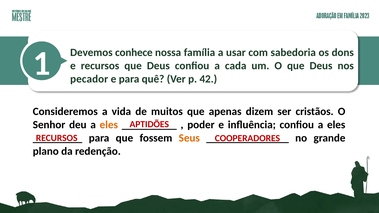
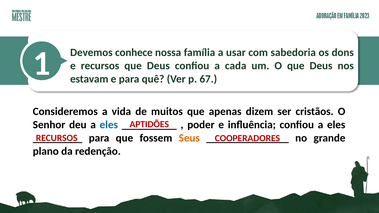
pecador: pecador -> estavam
42: 42 -> 67
eles at (109, 125) colour: orange -> blue
